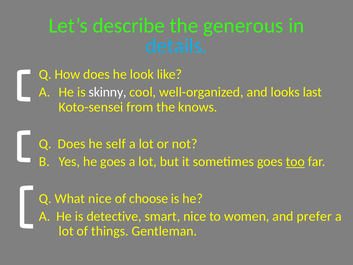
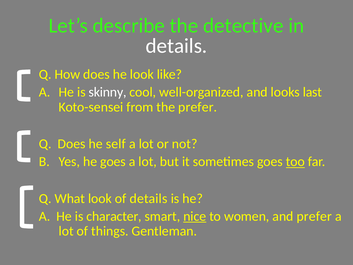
generous: generous -> detective
details at (177, 46) colour: light blue -> white
the knows: knows -> prefer
What nice: nice -> look
of choose: choose -> details
detective: detective -> character
nice at (195, 216) underline: none -> present
